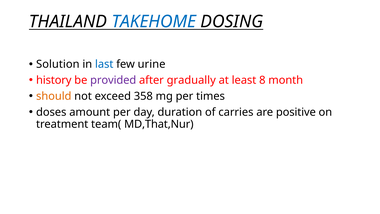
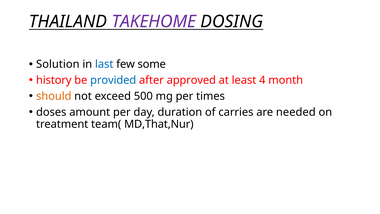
TAKEHOME colour: blue -> purple
urine: urine -> some
provided colour: purple -> blue
gradually: gradually -> approved
8: 8 -> 4
358: 358 -> 500
positive: positive -> needed
